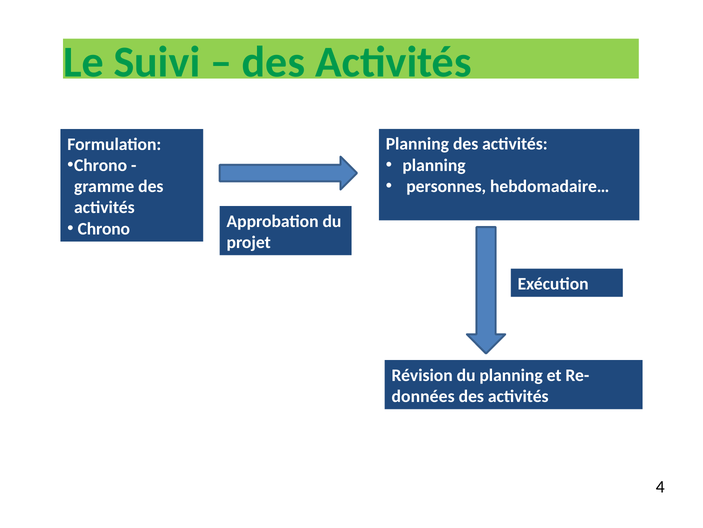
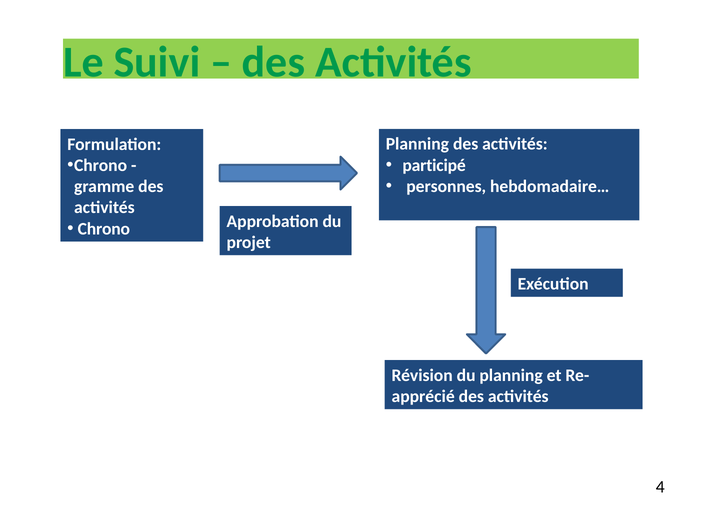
planning at (434, 165): planning -> participé
données: données -> apprécié
